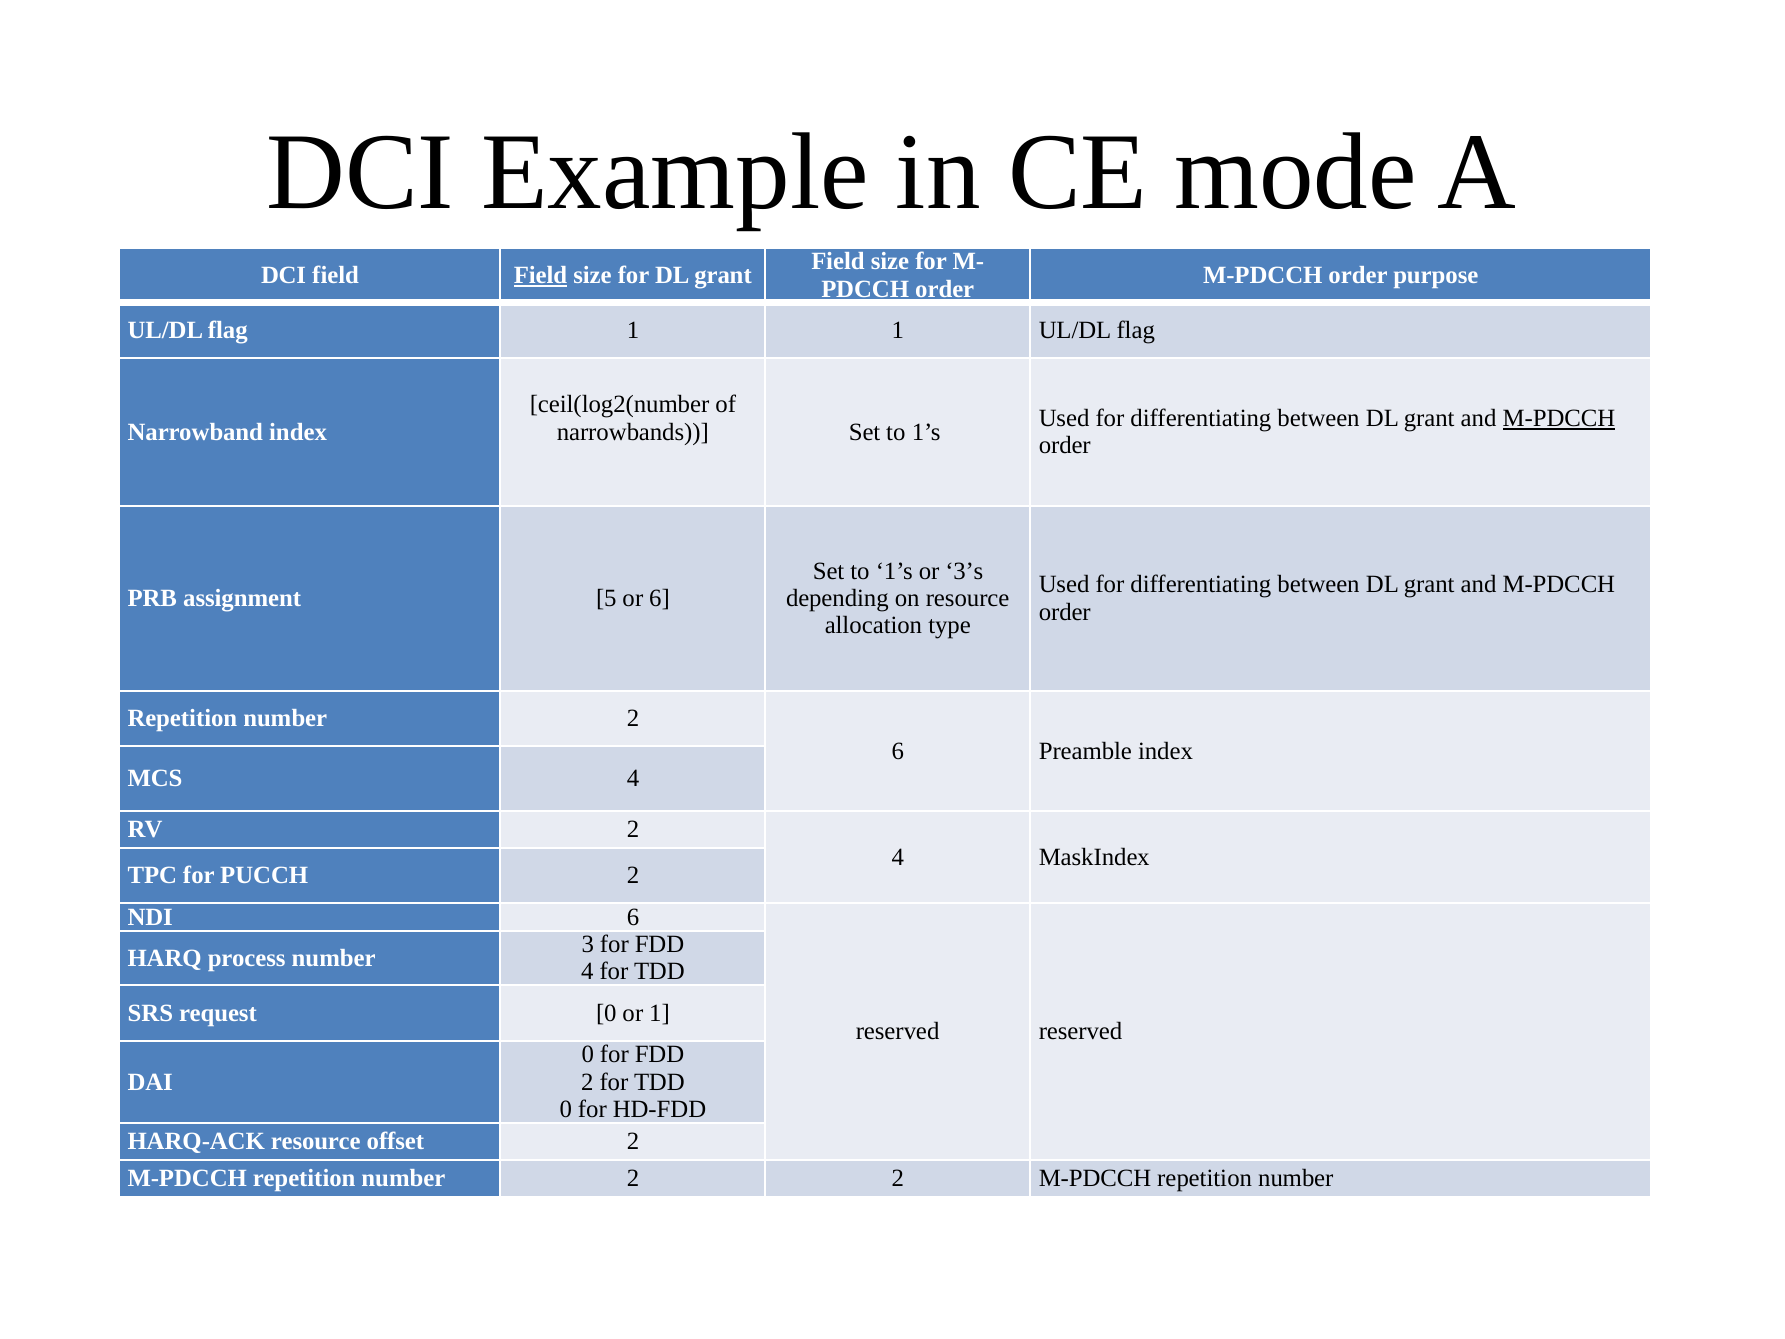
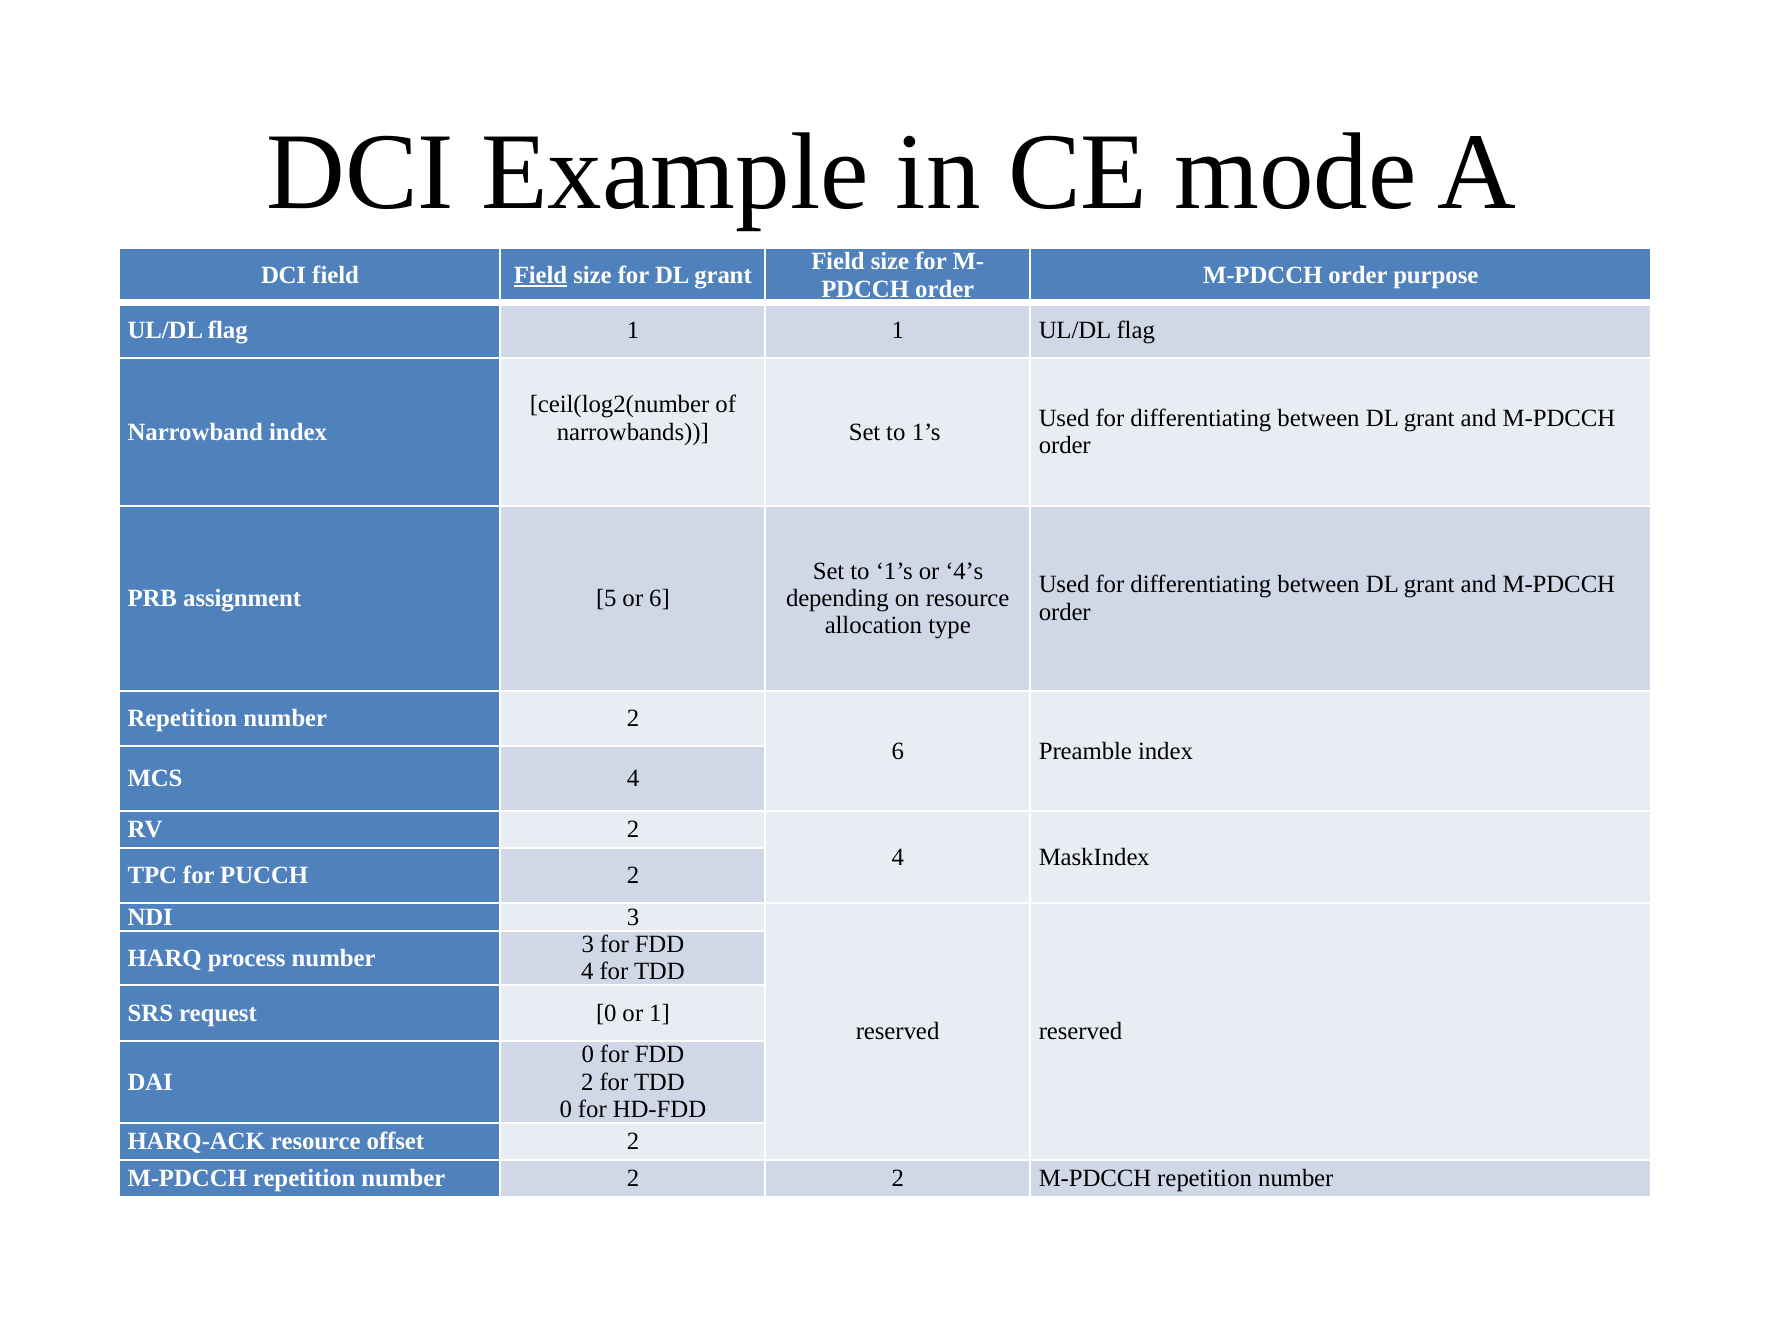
M-PDCCH at (1559, 418) underline: present -> none
3’s: 3’s -> 4’s
NDI 6: 6 -> 3
